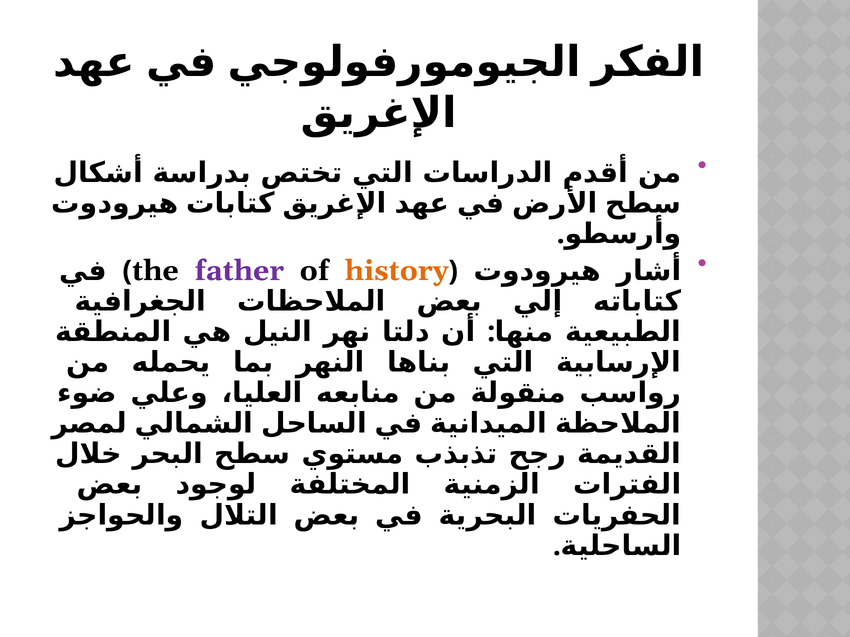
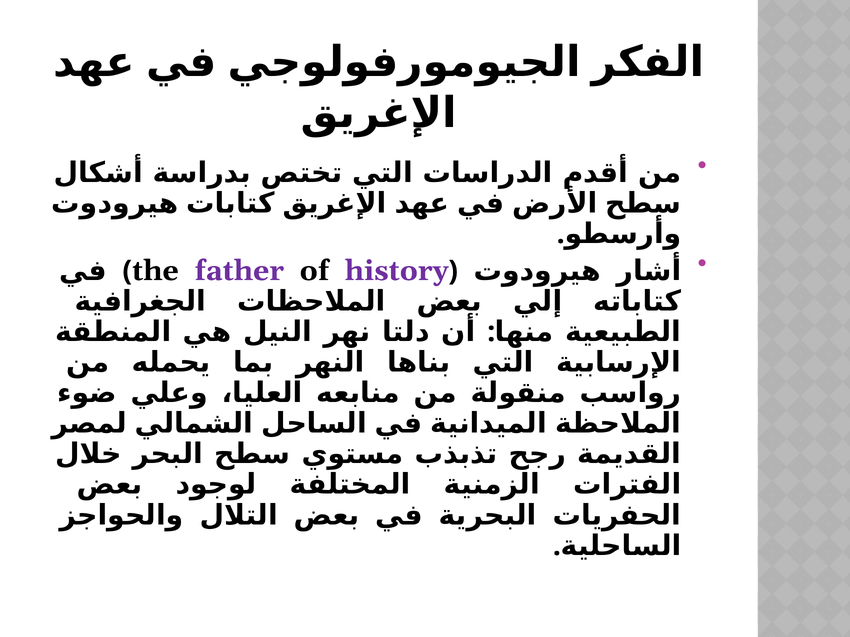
history colour: orange -> purple
